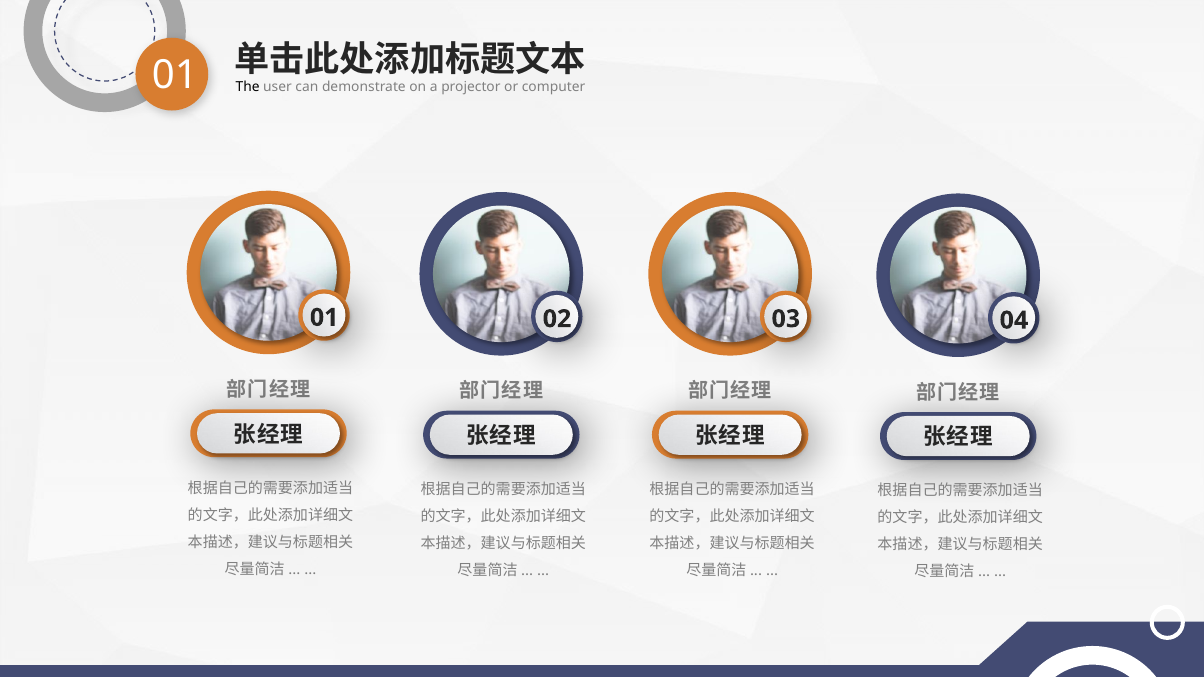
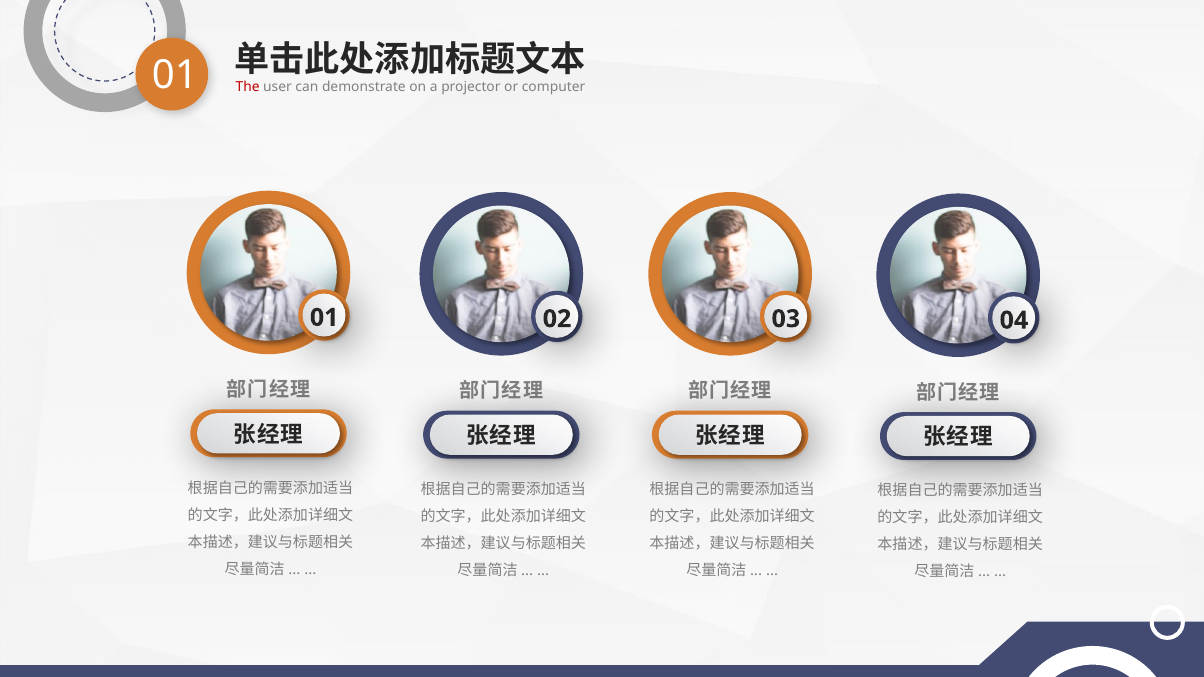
The colour: black -> red
